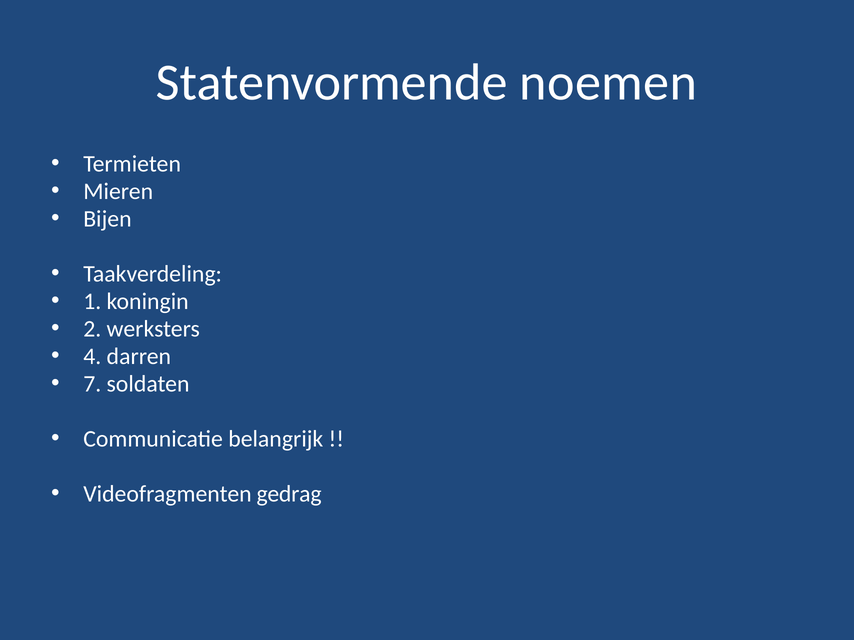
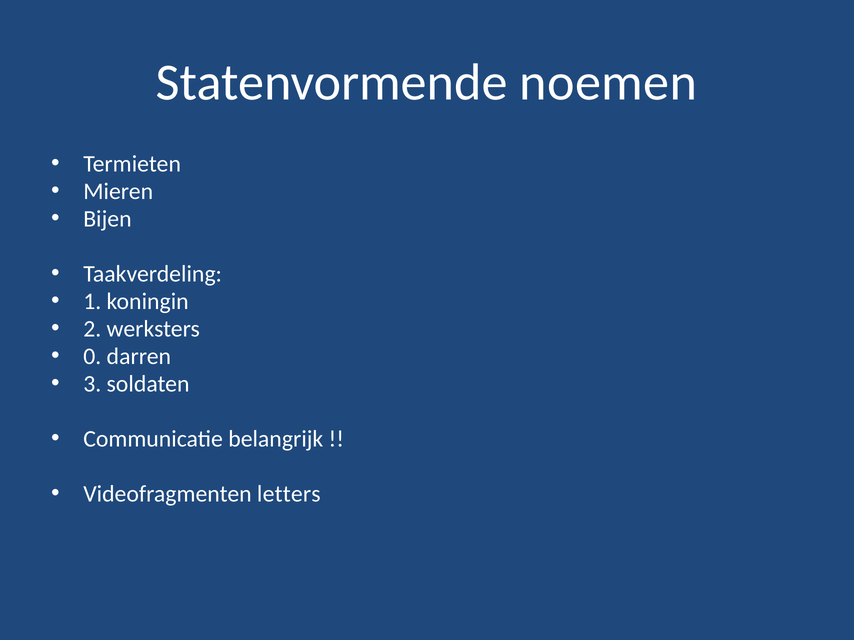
4: 4 -> 0
7: 7 -> 3
gedrag: gedrag -> letters
